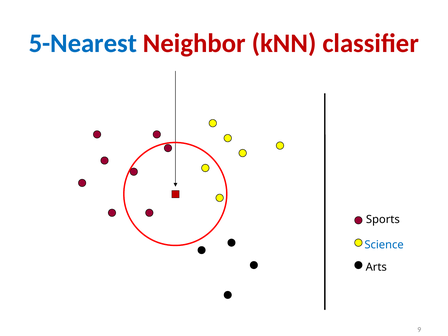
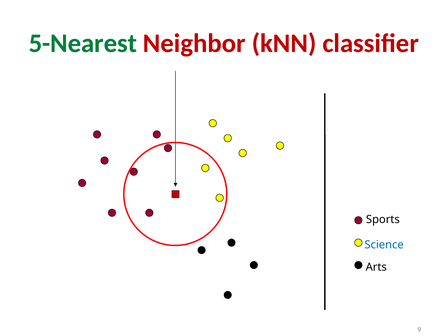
5-Nearest colour: blue -> green
